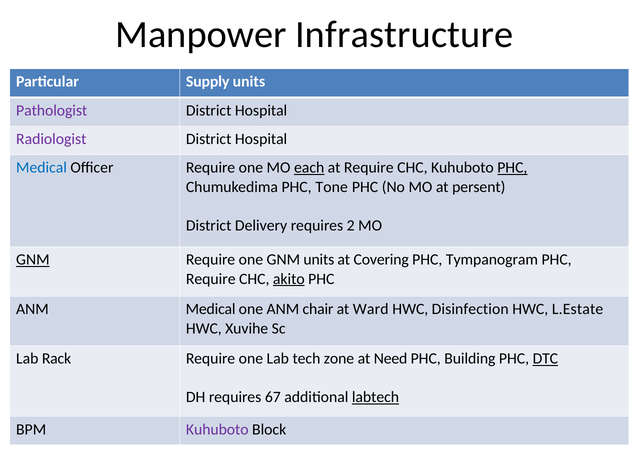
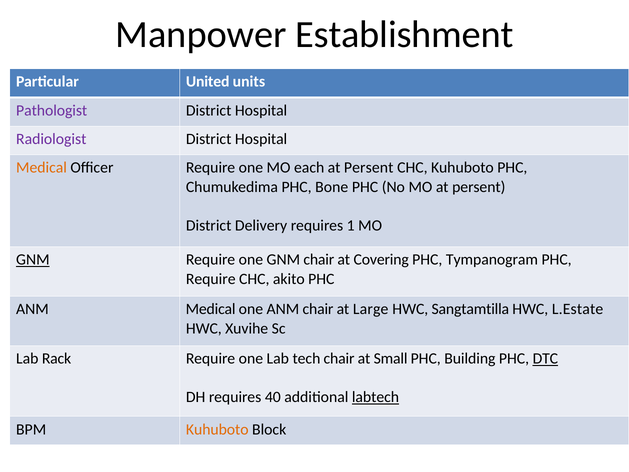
Infrastructure: Infrastructure -> Establishment
Supply: Supply -> United
Medical at (42, 168) colour: blue -> orange
each underline: present -> none
Require at (369, 168): Require -> Persent
PHC at (512, 168) underline: present -> none
Tone: Tone -> Bone
2: 2 -> 1
GNM units: units -> chair
akito underline: present -> none
Ward: Ward -> Large
Disinfection: Disinfection -> Sangtamtilla
tech zone: zone -> chair
Need: Need -> Small
67: 67 -> 40
Kuhuboto at (217, 429) colour: purple -> orange
